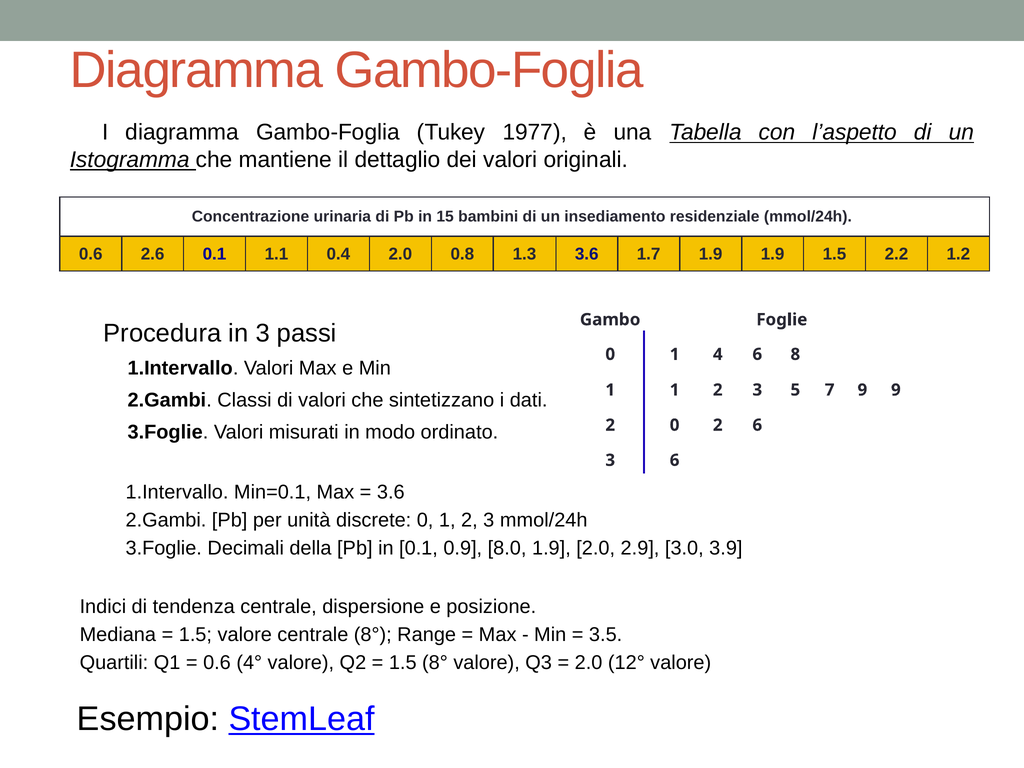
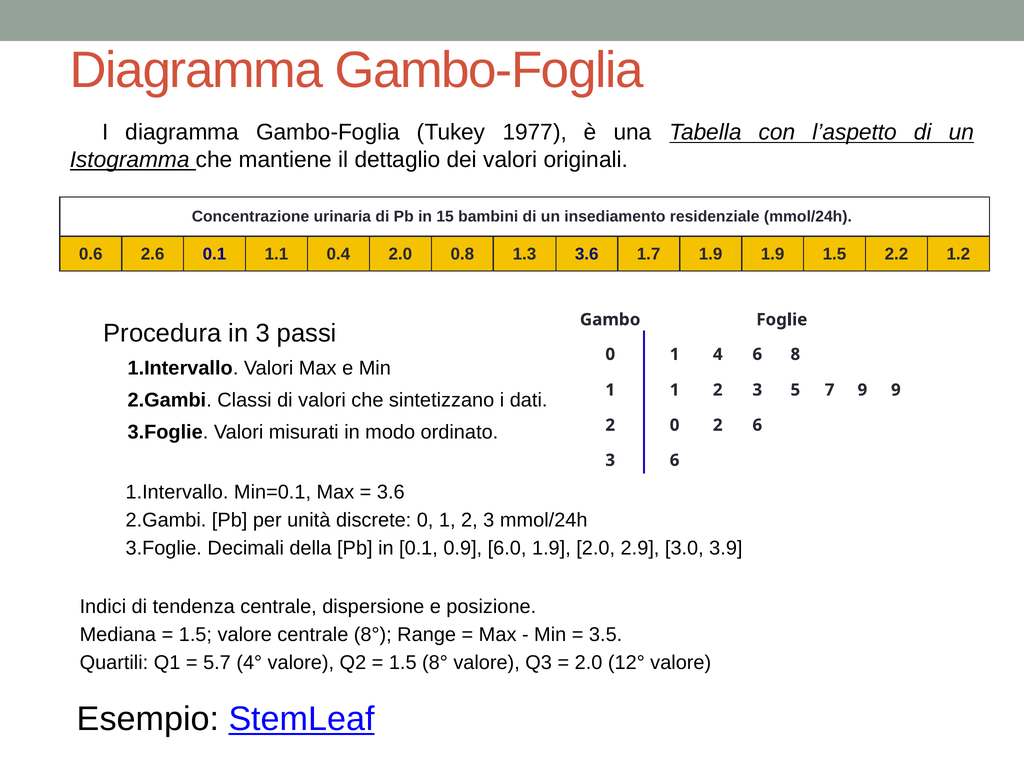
8.0: 8.0 -> 6.0
0.6 at (217, 663): 0.6 -> 5.7
